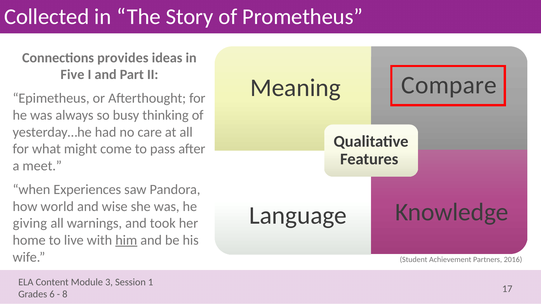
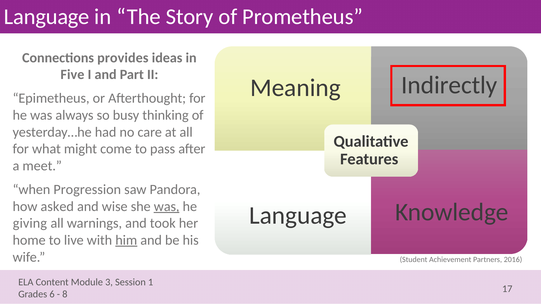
Collected at (47, 17): Collected -> Language
Compare: Compare -> Indirectly
Experiences: Experiences -> Progression
world: world -> asked
was at (167, 207) underline: none -> present
